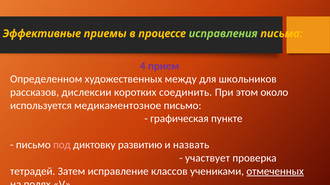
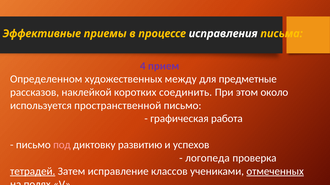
исправления colour: light green -> white
школьников: школьников -> предметные
дислексии: дислексии -> наклейкой
медикаментозное: медикаментозное -> пространственной
пункте: пункте -> работа
назвать: назвать -> успехов
участвует: участвует -> логопеда
тетрадей underline: none -> present
